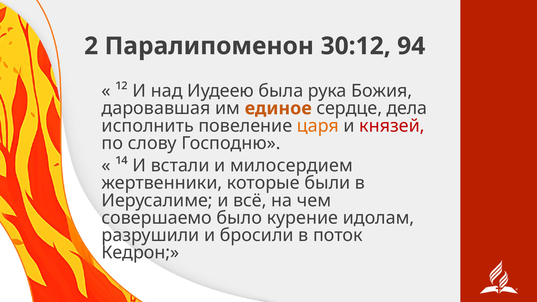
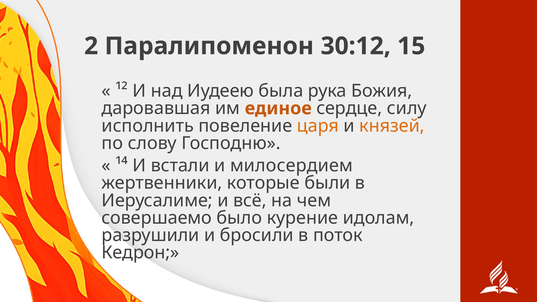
94: 94 -> 15
дела: дела -> силу
князей colour: red -> orange
